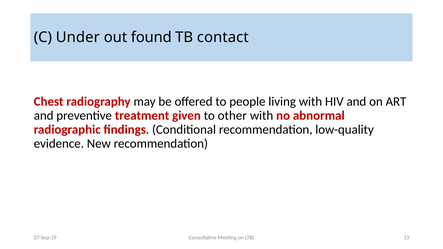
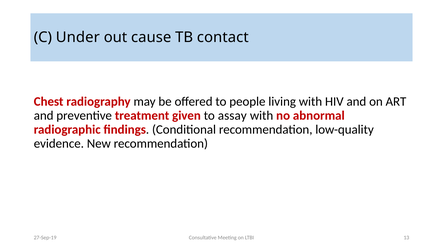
found: found -> cause
other: other -> assay
